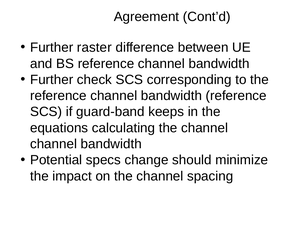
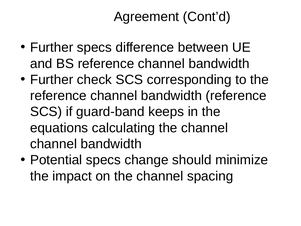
Further raster: raster -> specs
